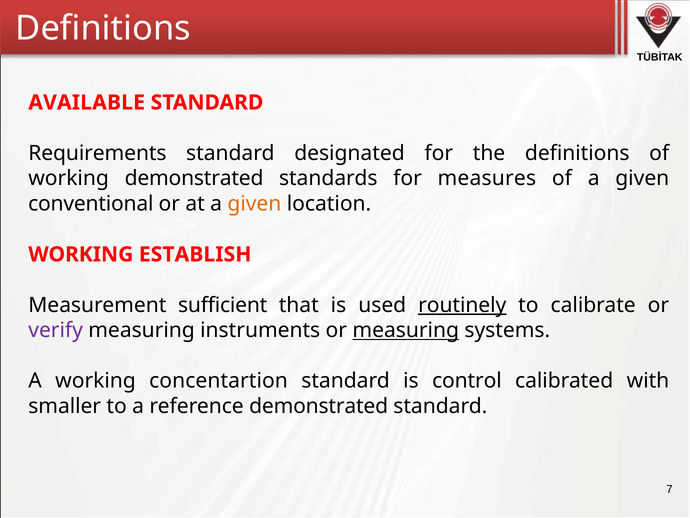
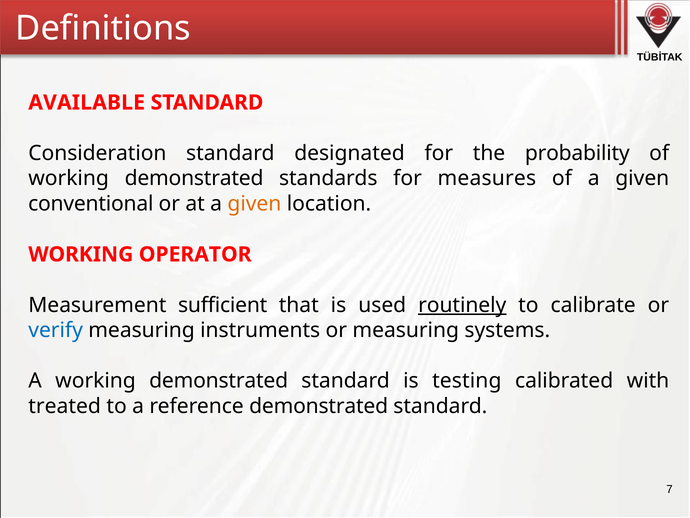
Requirements: Requirements -> Consideration
the definitions: definitions -> probability
ESTABLISH: ESTABLISH -> OPERATOR
verify colour: purple -> blue
measuring at (406, 330) underline: present -> none
A working concentartion: concentartion -> demonstrated
control: control -> testing
smaller: smaller -> treated
